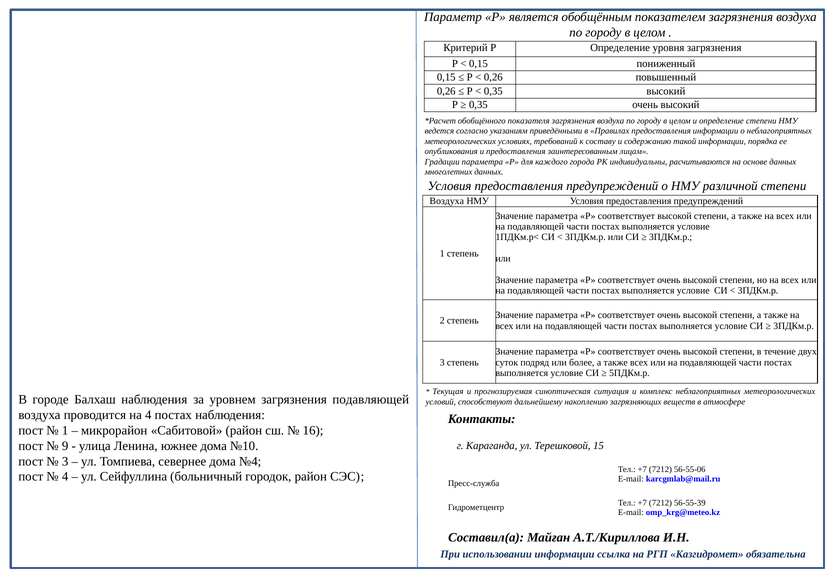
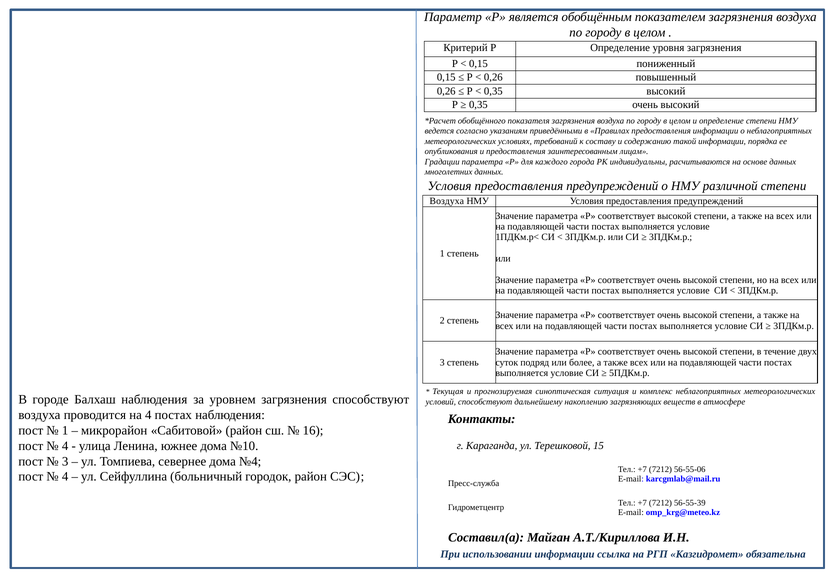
загрязнения подавляющей: подавляющей -> способствуют
9 at (65, 446): 9 -> 4
